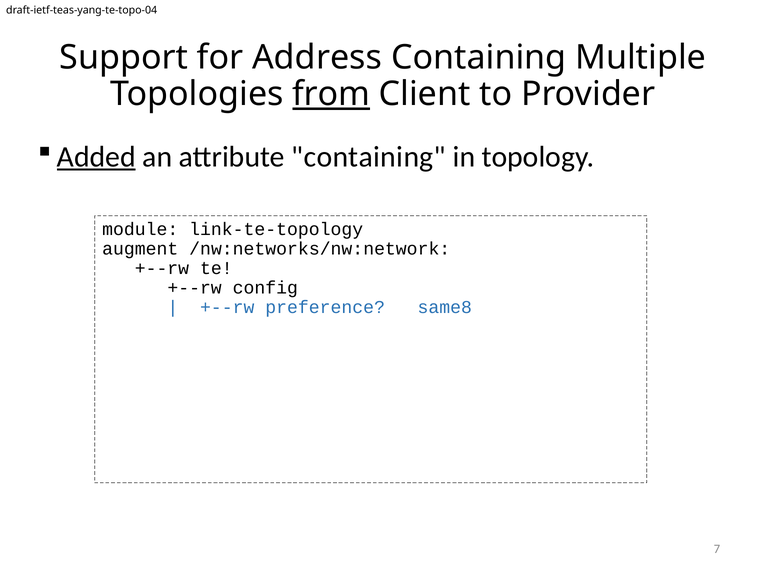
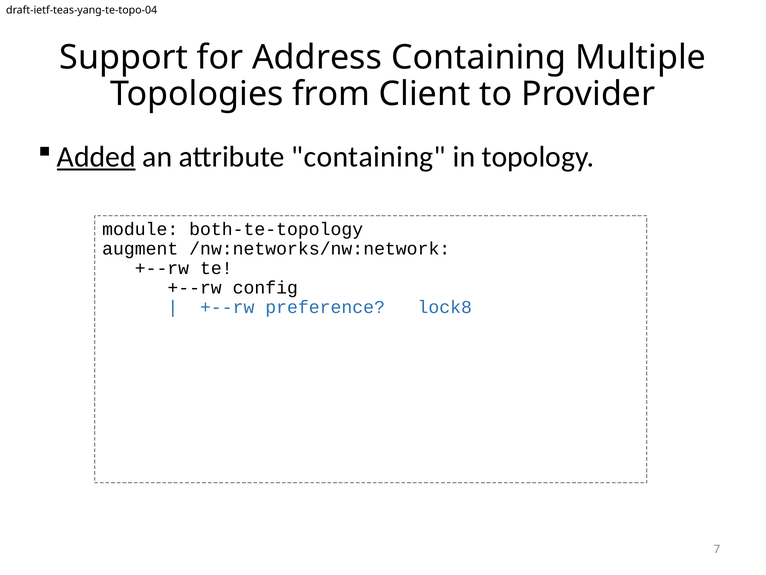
from underline: present -> none
link-te-topology: link-te-topology -> both-te-topology
same8: same8 -> lock8
